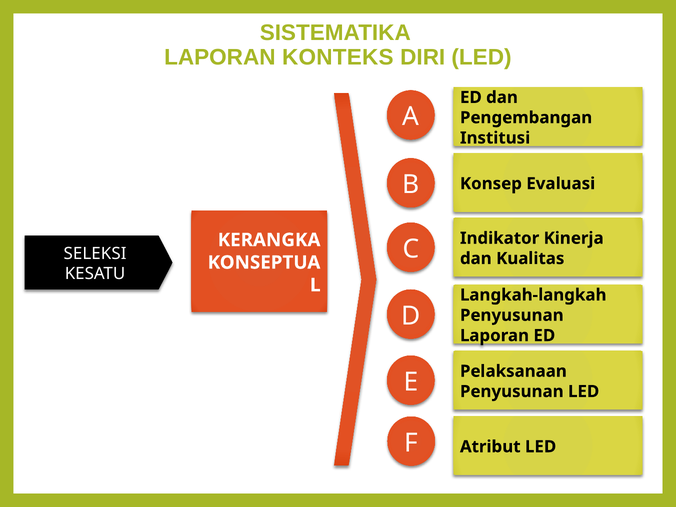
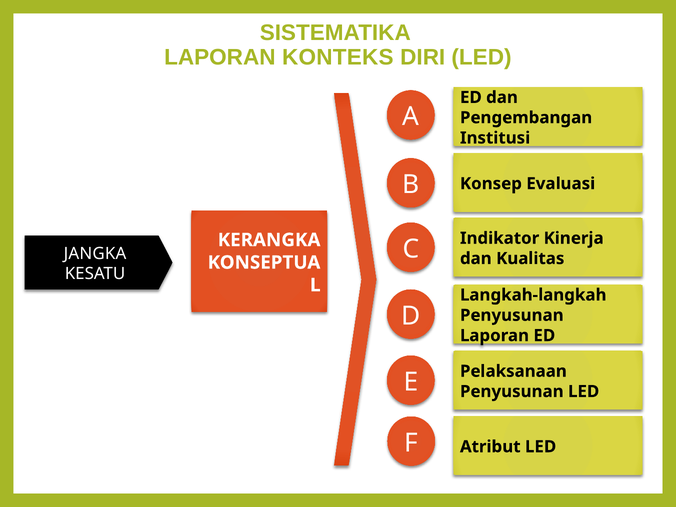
SELEKSI: SELEKSI -> JANGKA
